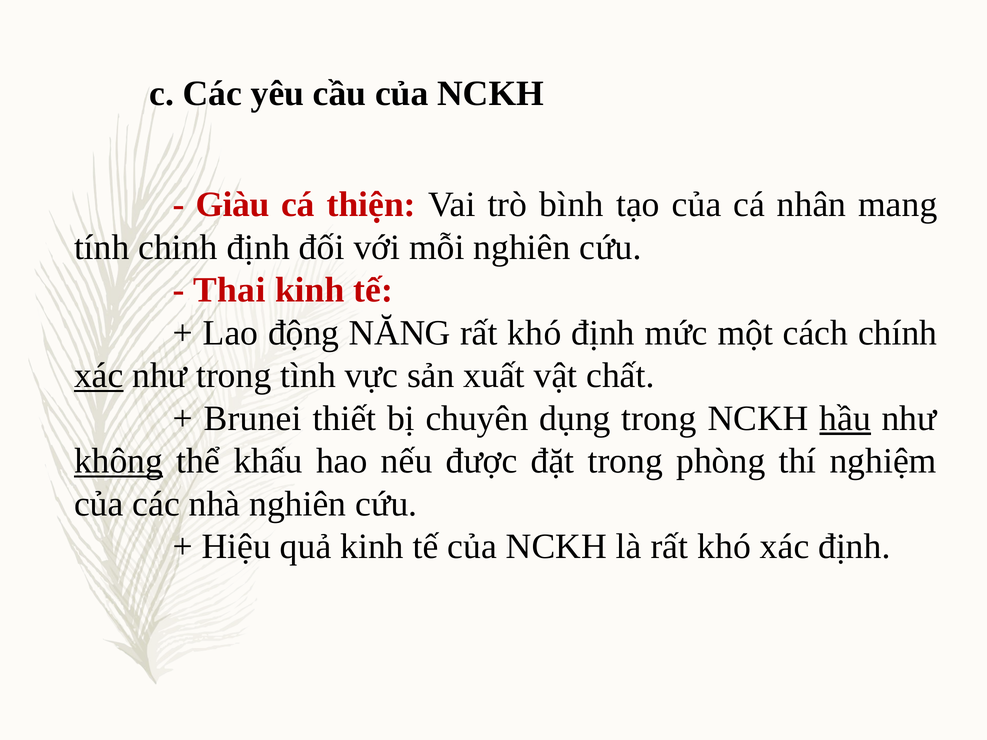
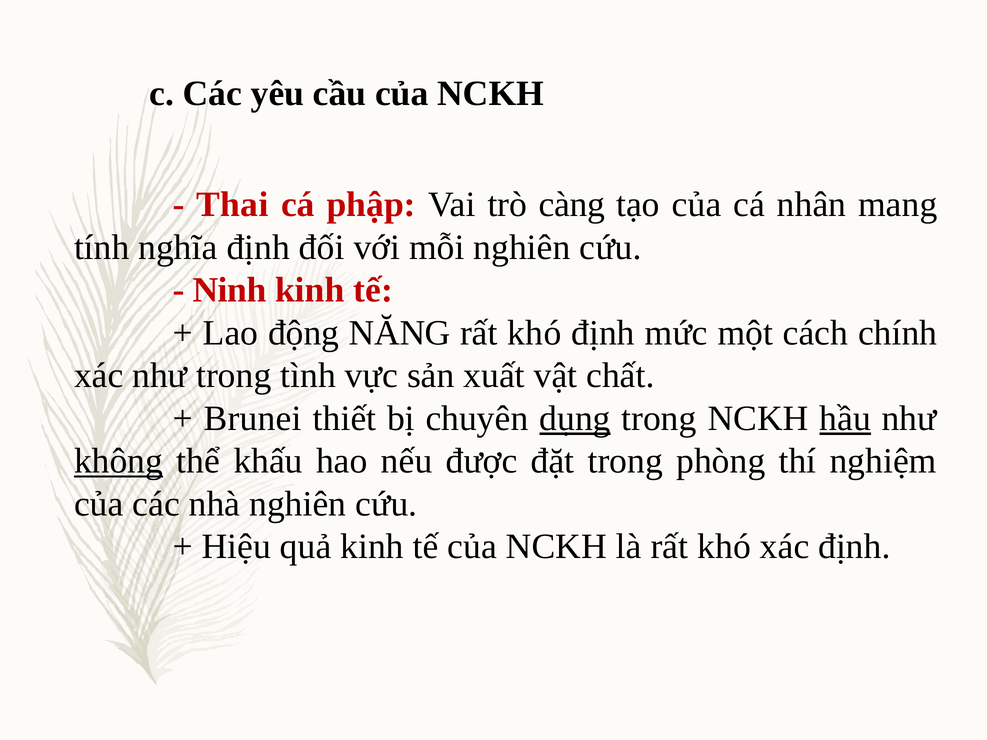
Giàu: Giàu -> Thai
thiện: thiện -> phập
bình: bình -> càng
chinh: chinh -> nghĩa
Thai: Thai -> Ninh
xác at (99, 376) underline: present -> none
dụng underline: none -> present
